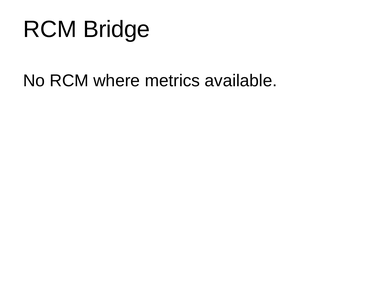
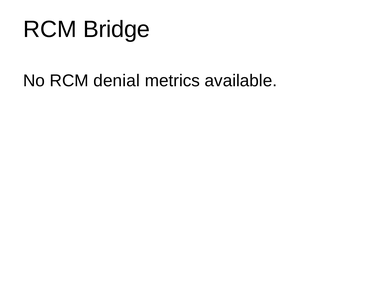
where: where -> denial
